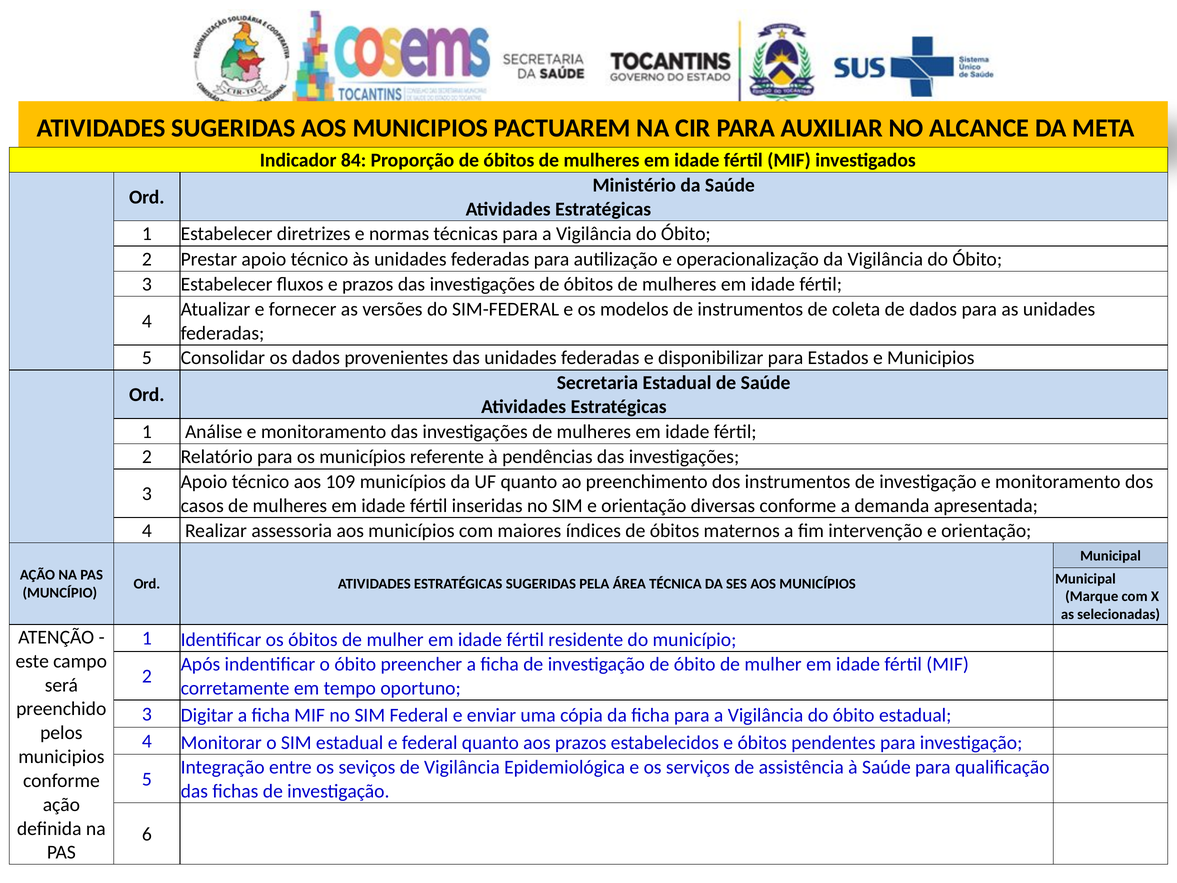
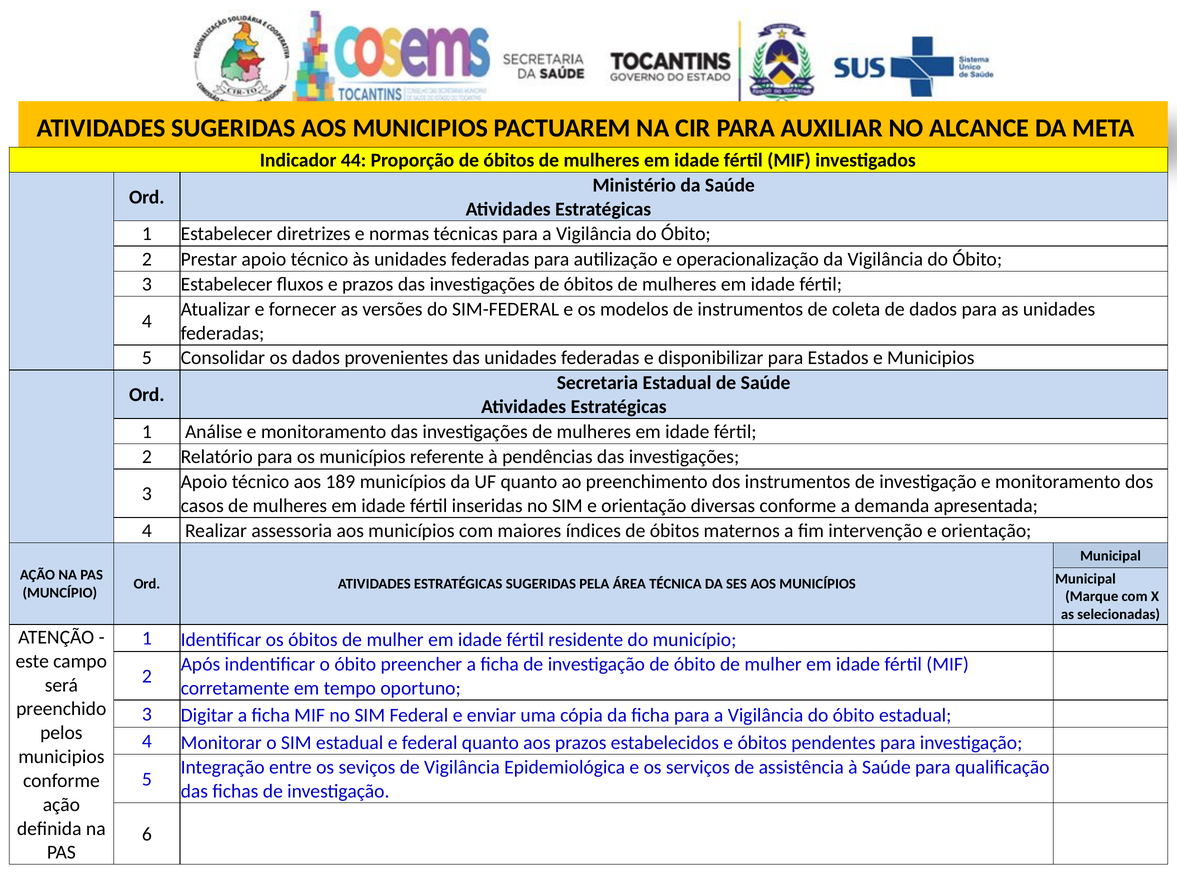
84: 84 -> 44
109: 109 -> 189
